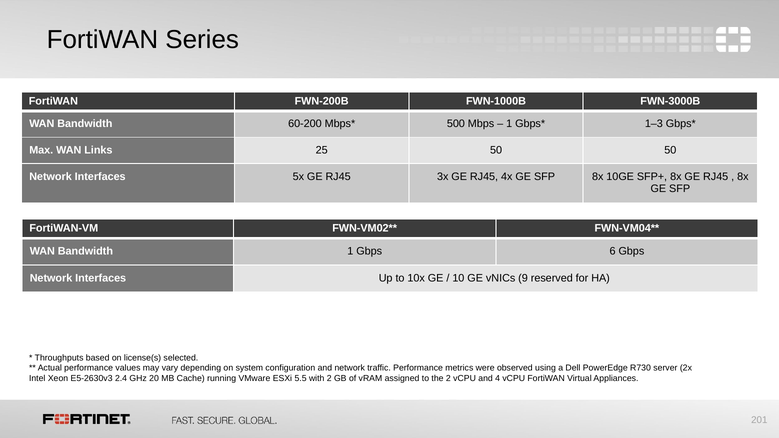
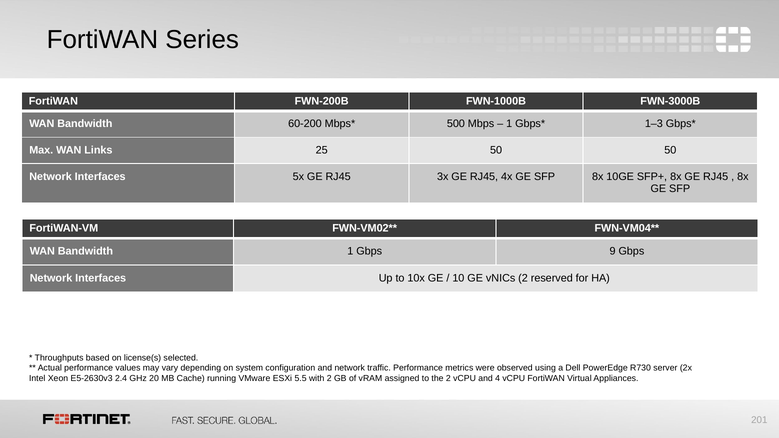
6: 6 -> 9
vNICs 9: 9 -> 2
